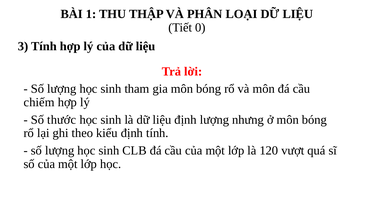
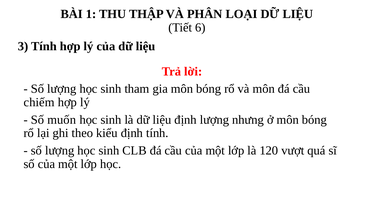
0: 0 -> 6
thước: thước -> muốn
